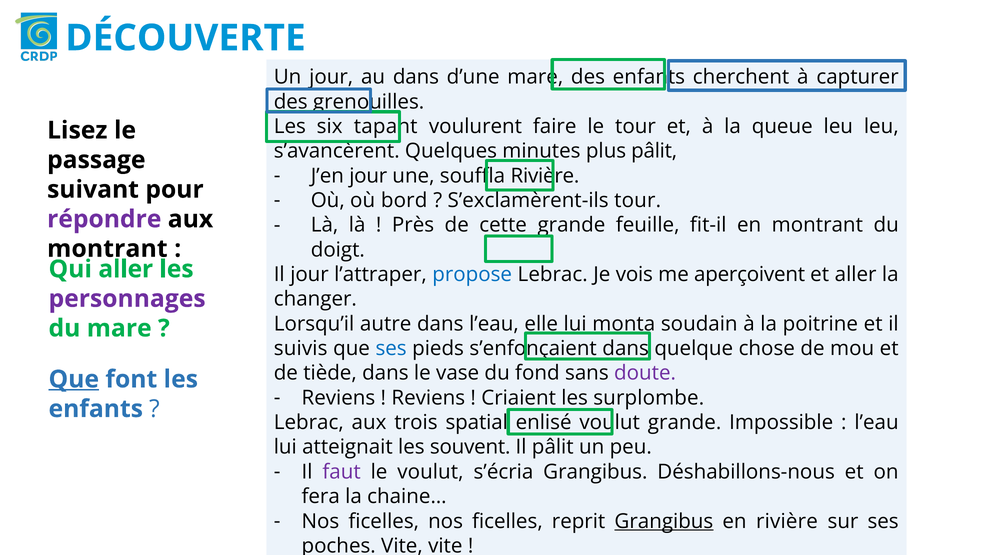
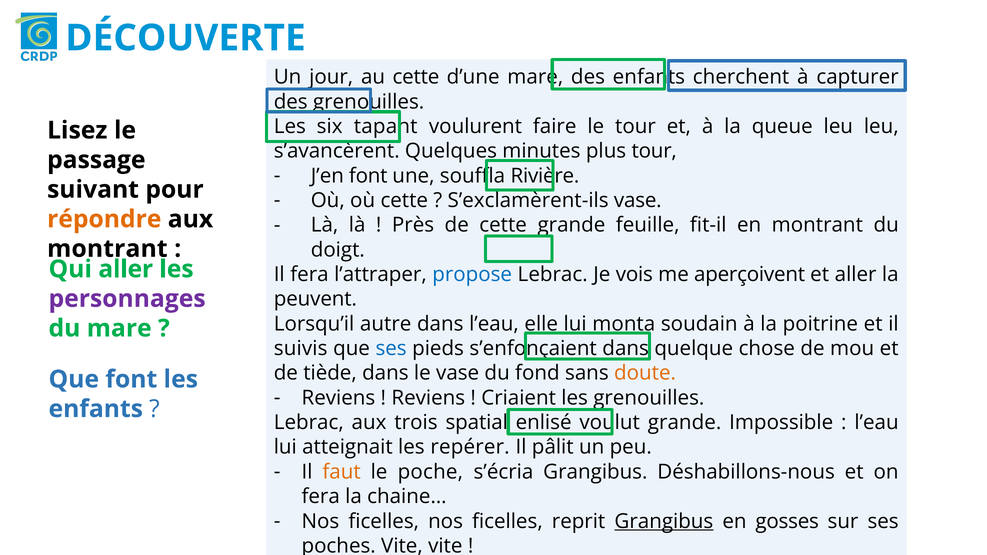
au dans: dans -> cette
plus pâlit: pâlit -> tour
J’en jour: jour -> font
où bord: bord -> cette
S’exclamèrent-ils tour: tour -> vase
répondre colour: purple -> orange
Il jour: jour -> fera
changer: changer -> peuvent
doute colour: purple -> orange
Que at (74, 379) underline: present -> none
surplombe at (649, 398): surplombe -> grenouilles
souvent: souvent -> repérer
faut colour: purple -> orange
le voulut: voulut -> poche
en rivière: rivière -> gosses
